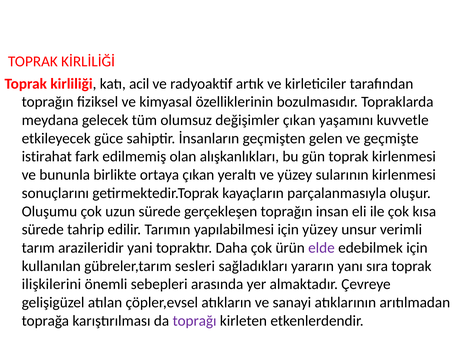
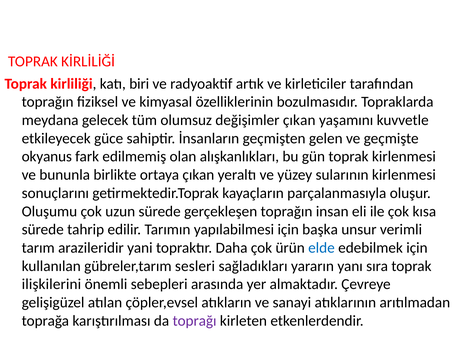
acil: acil -> biri
istirahat: istirahat -> okyanus
için yüzey: yüzey -> başka
elde colour: purple -> blue
